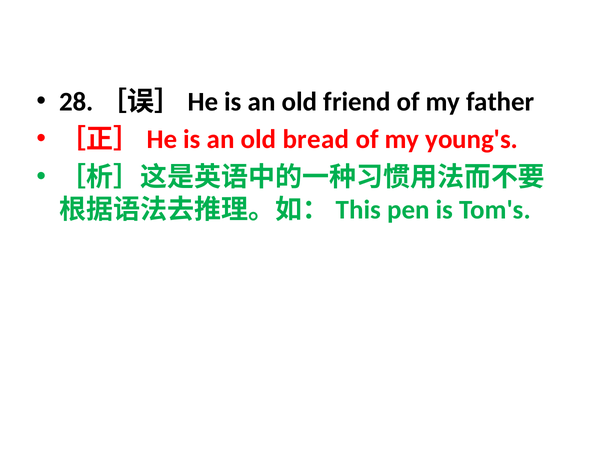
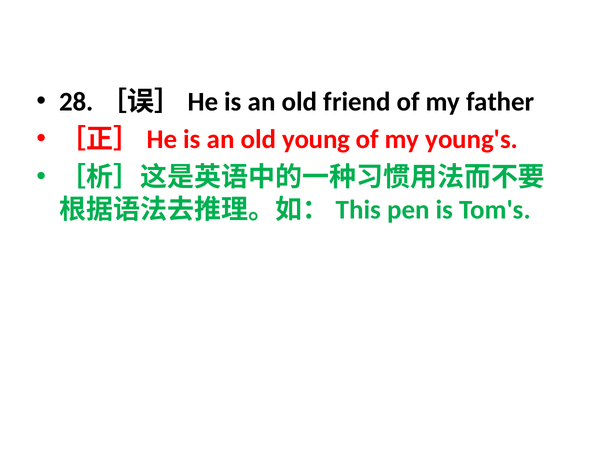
bread: bread -> young
